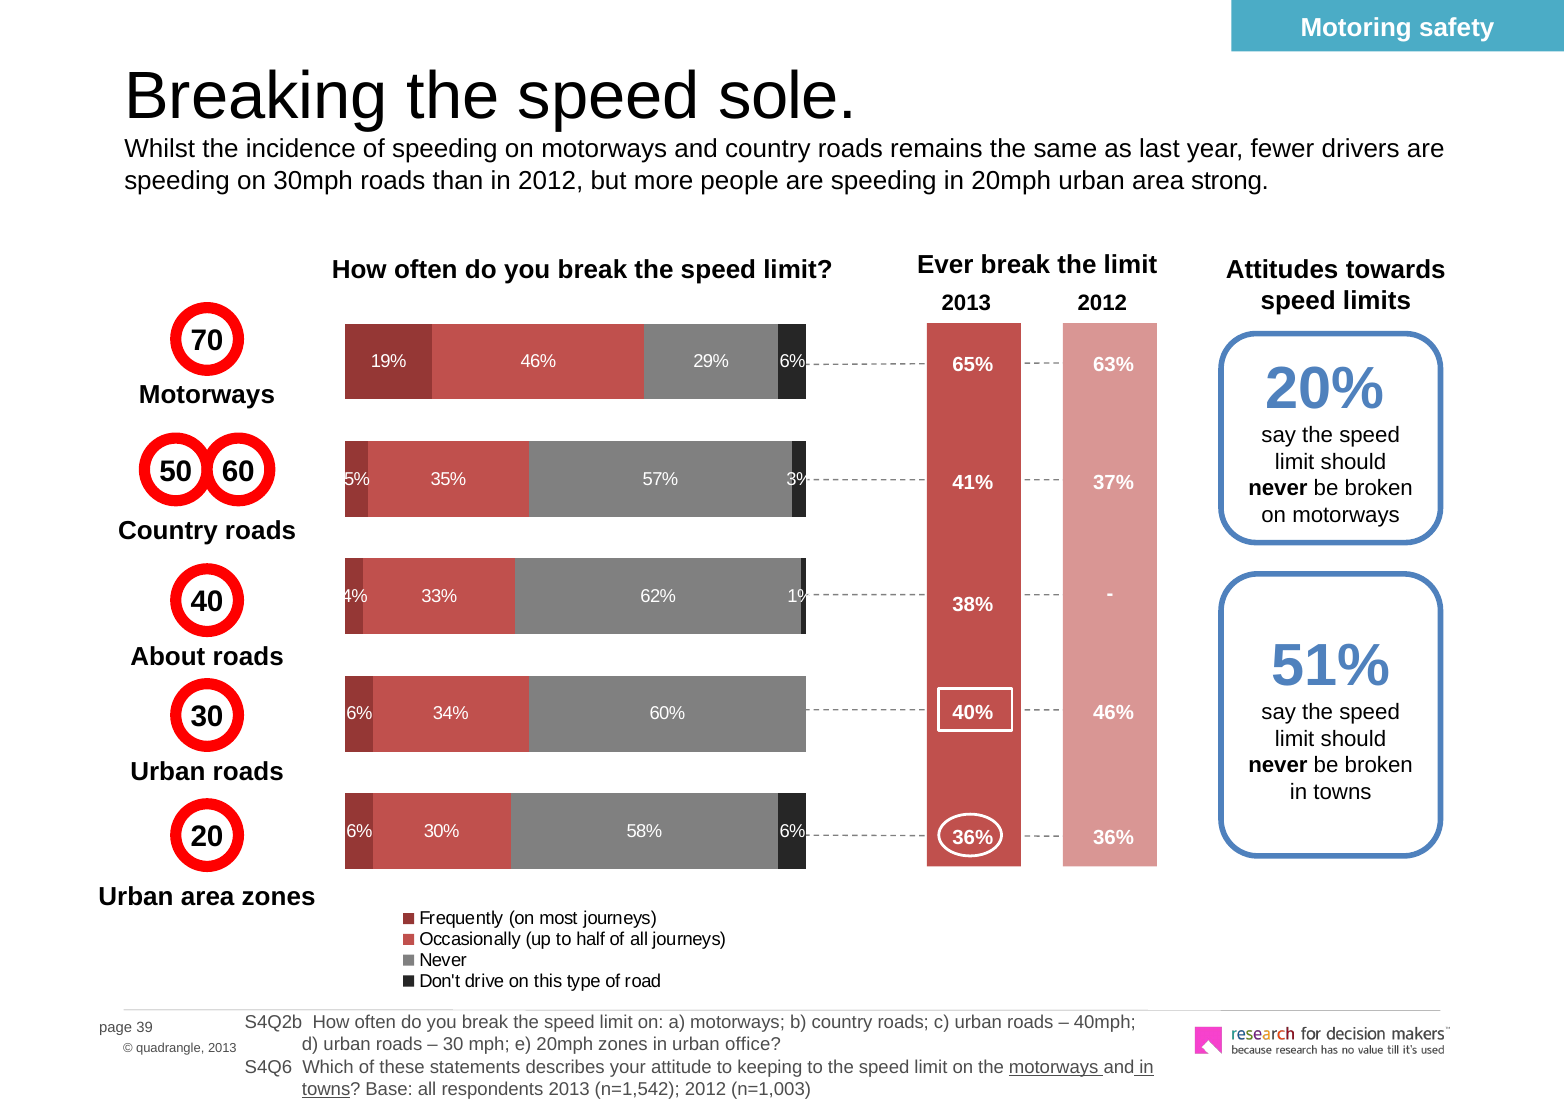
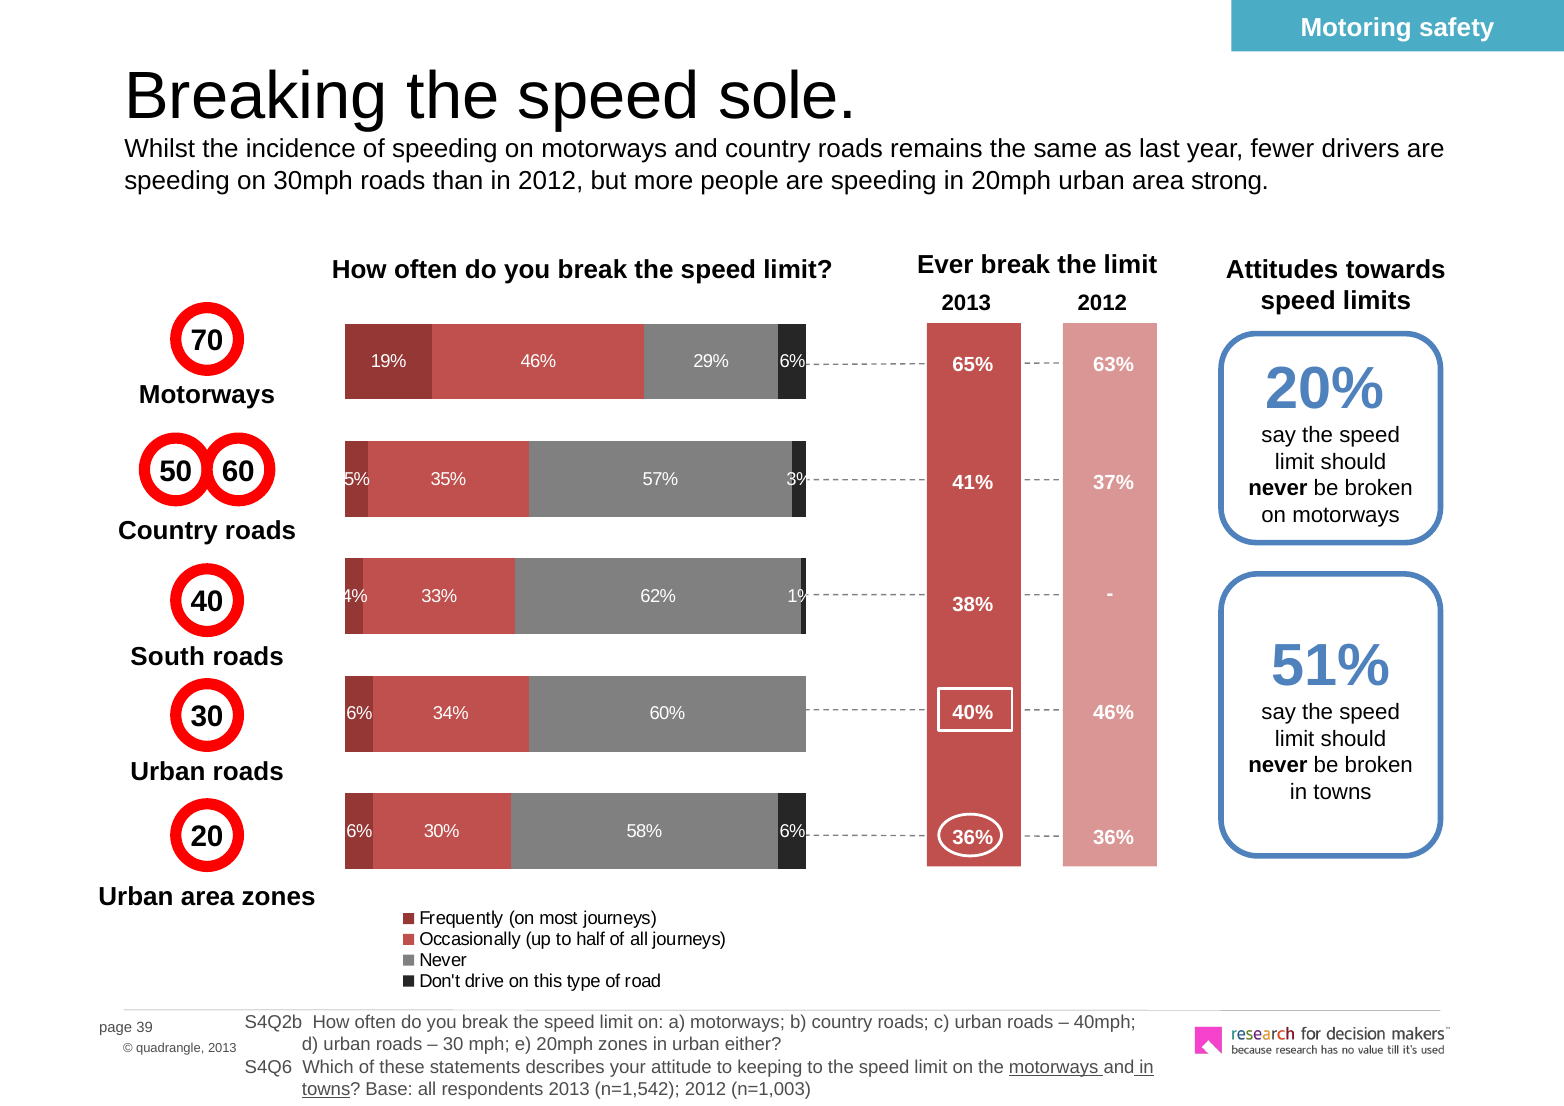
About: About -> South
office: office -> either
